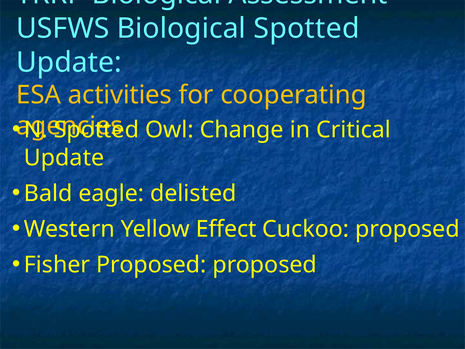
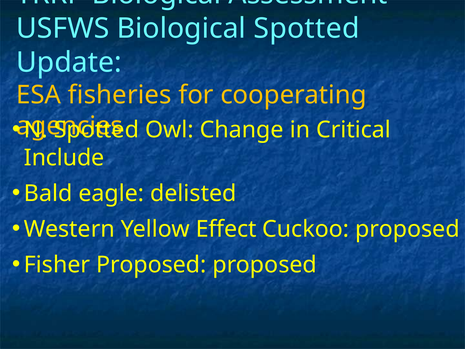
activities: activities -> fisheries
Update at (64, 158): Update -> Include
